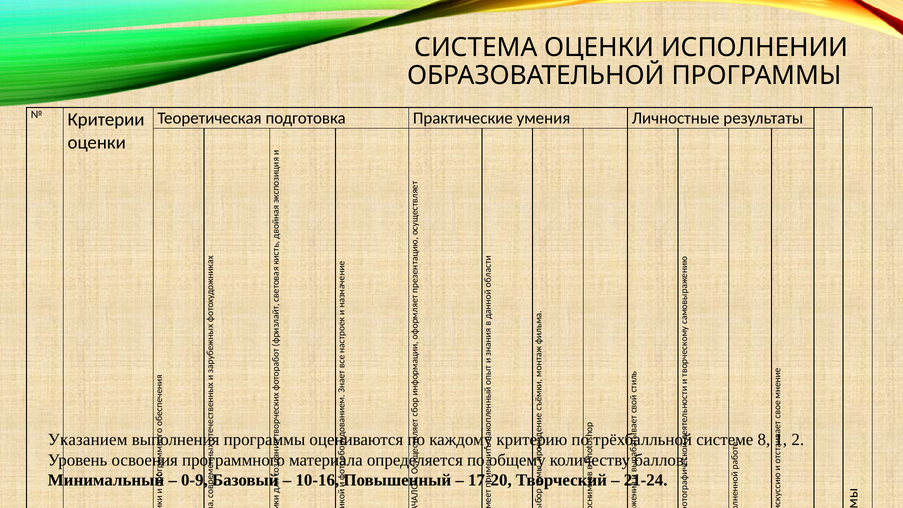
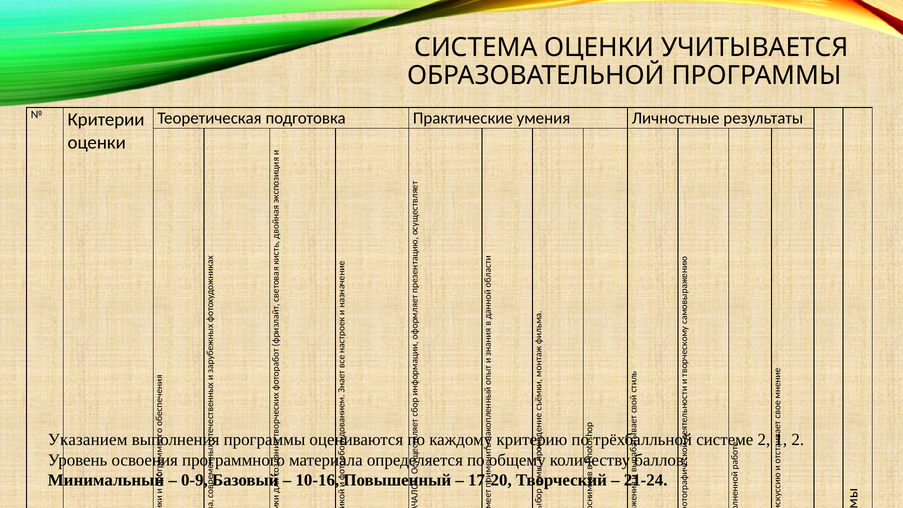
ИСПОЛНЕНИИ: ИСПОЛНЕНИИ -> УЧИТЫВАЕТСЯ
8 at (764, 440): 8 -> 2
